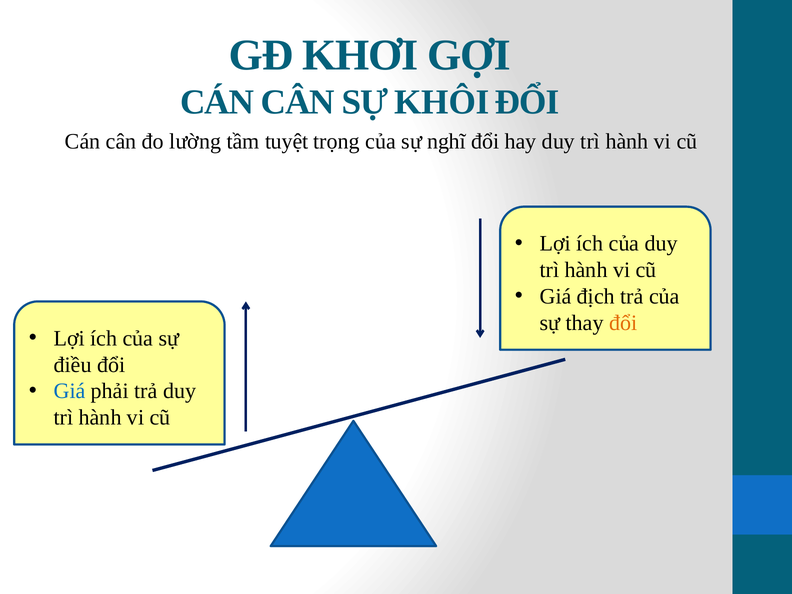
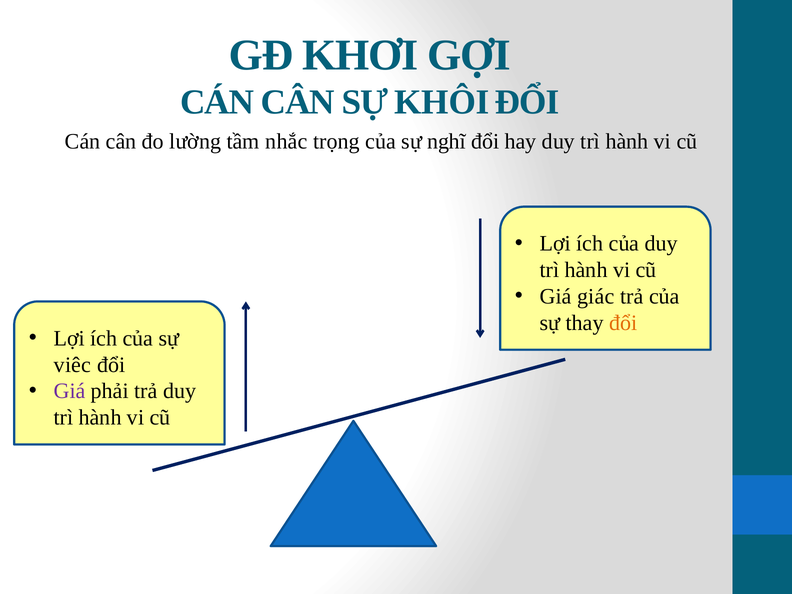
tuyệt: tuyệt -> nhắc
địch: địch -> giác
điều: điều -> viêc
Giá at (70, 391) colour: blue -> purple
